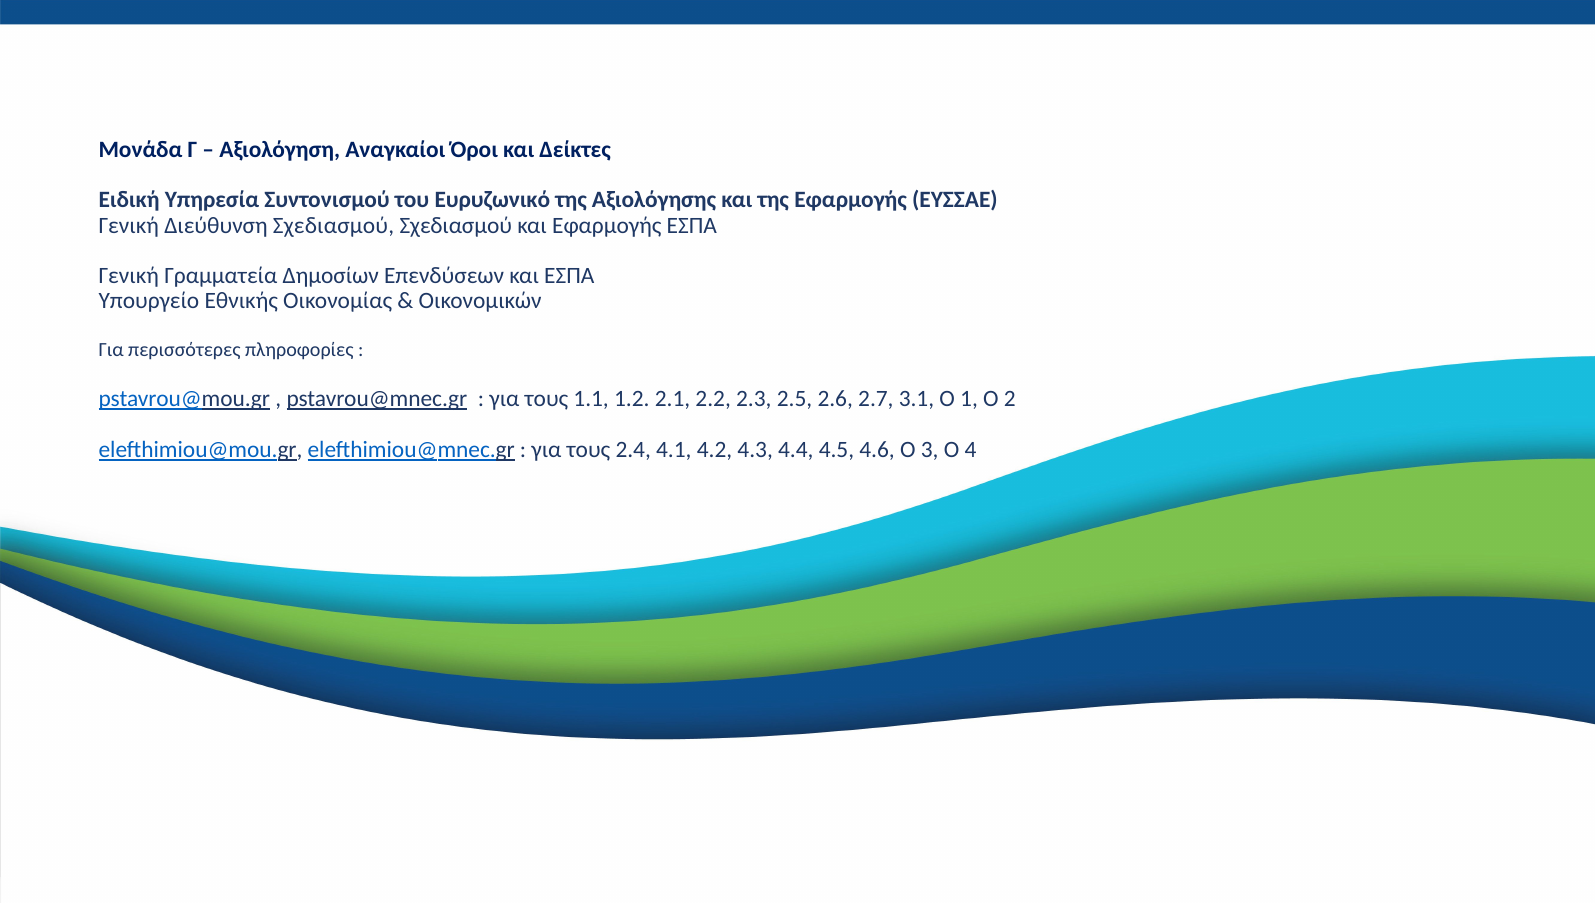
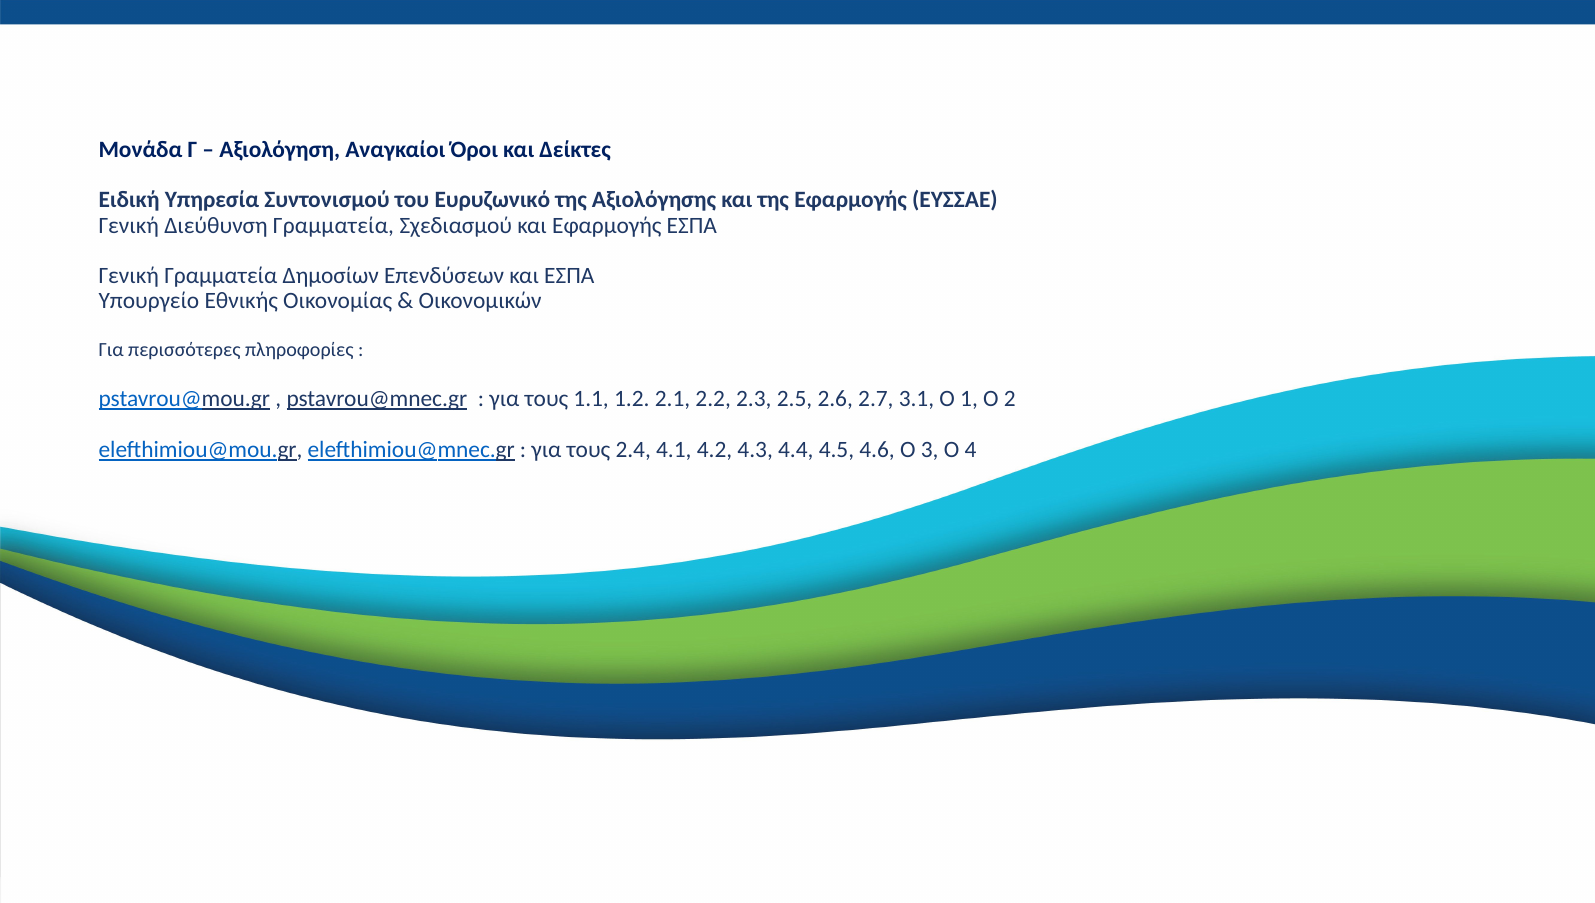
Διεύθυνση Σχεδιασμού: Σχεδιασμού -> Γραμματεία
